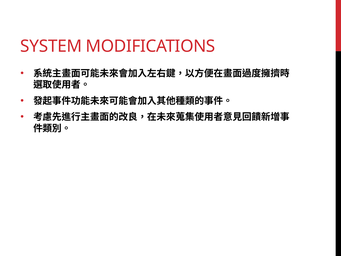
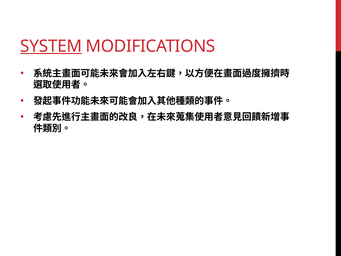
SYSTEM underline: none -> present
